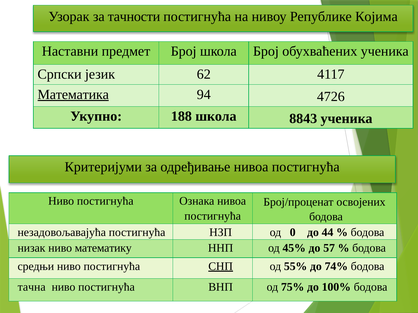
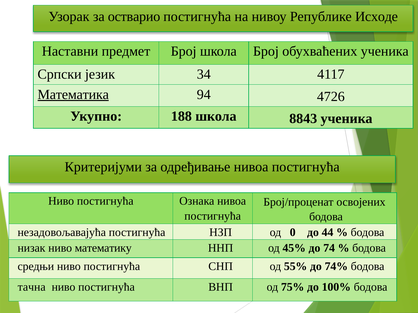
тачности: тачности -> остварио
Којима: Којима -> Исходе
62: 62 -> 34
57: 57 -> 74
СНП underline: present -> none
